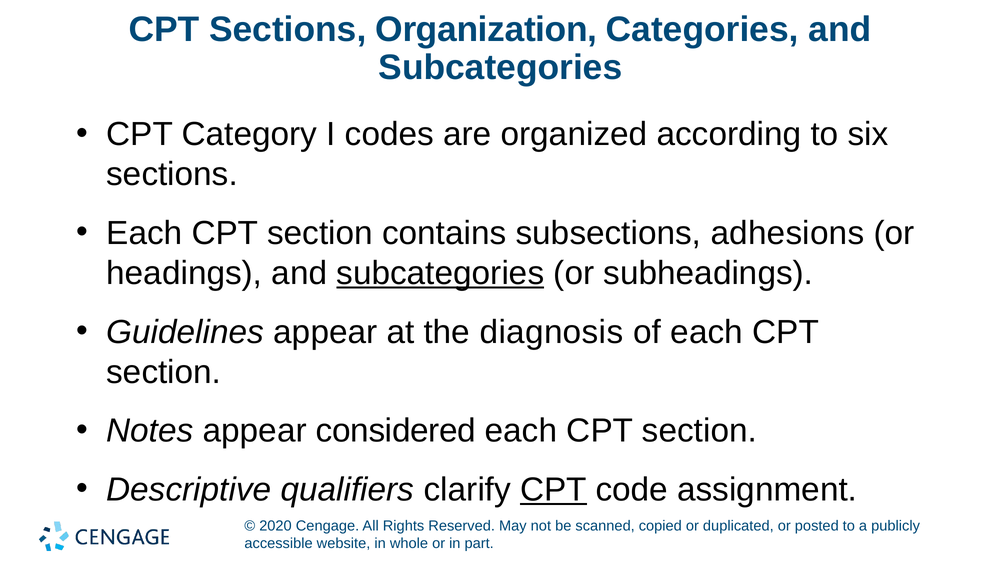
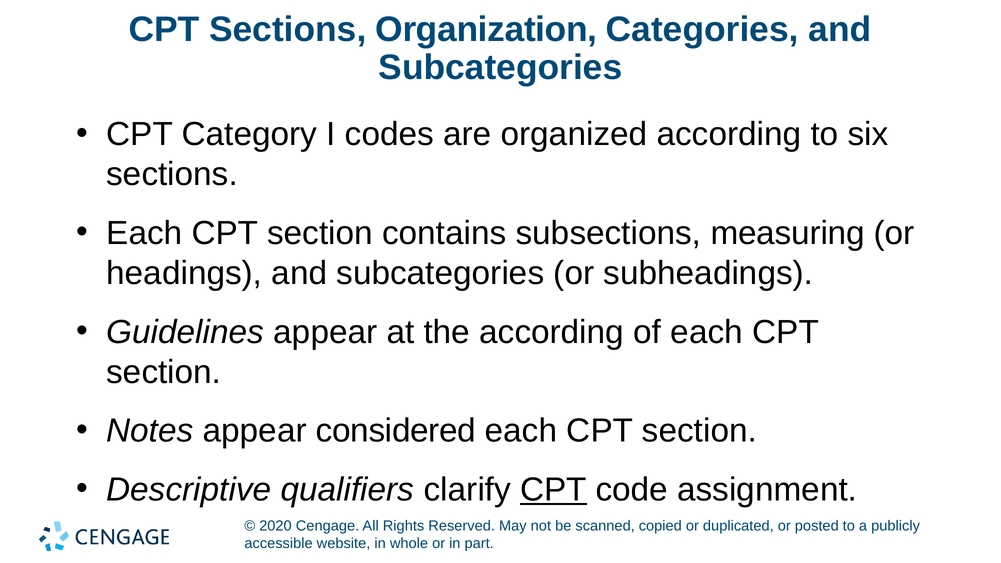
adhesions: adhesions -> measuring
subcategories at (440, 273) underline: present -> none
the diagnosis: diagnosis -> according
